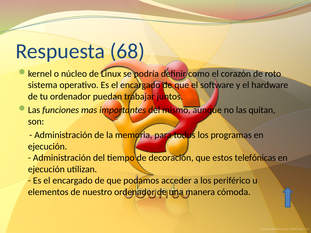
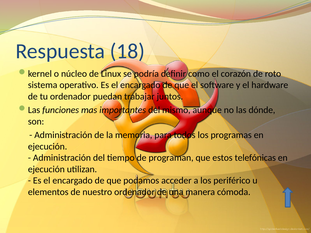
68: 68 -> 18
quitan: quitan -> dónde
decoración: decoración -> programan
